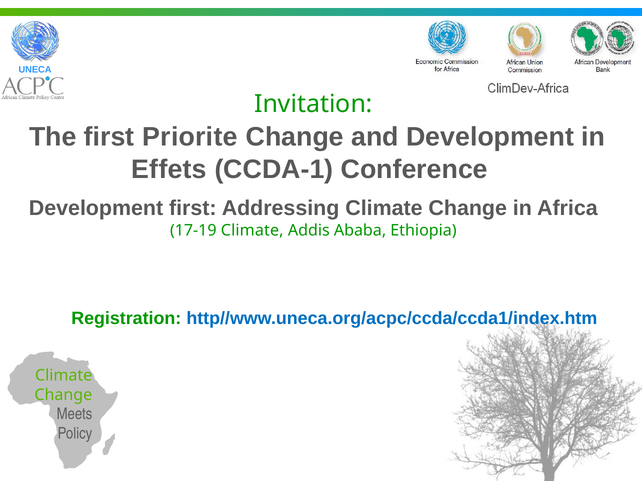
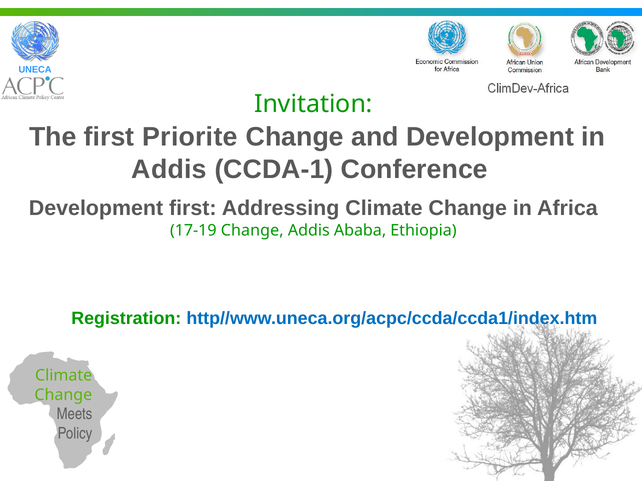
Effets at (169, 169): Effets -> Addis
17-19 Climate: Climate -> Change
